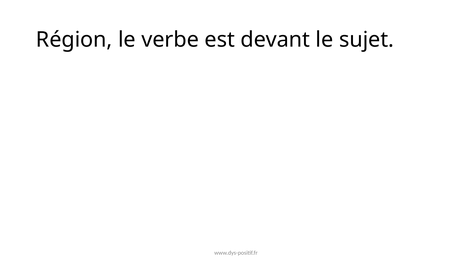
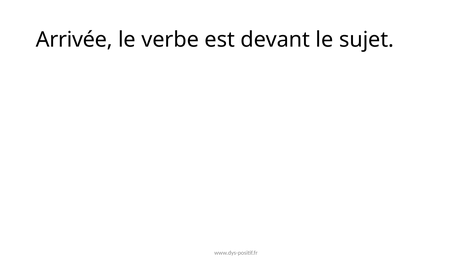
Région: Région -> Arrivée
